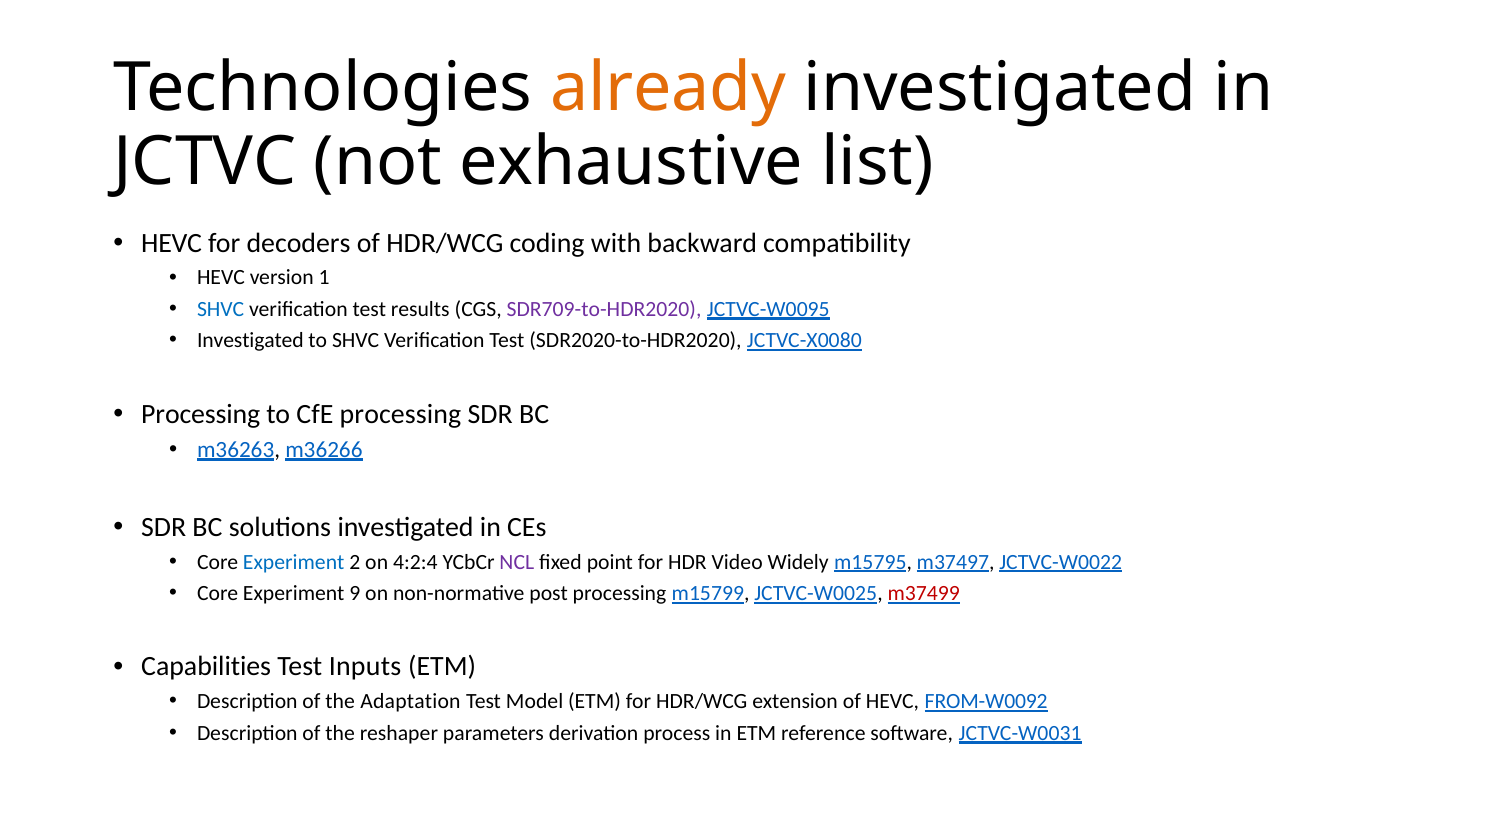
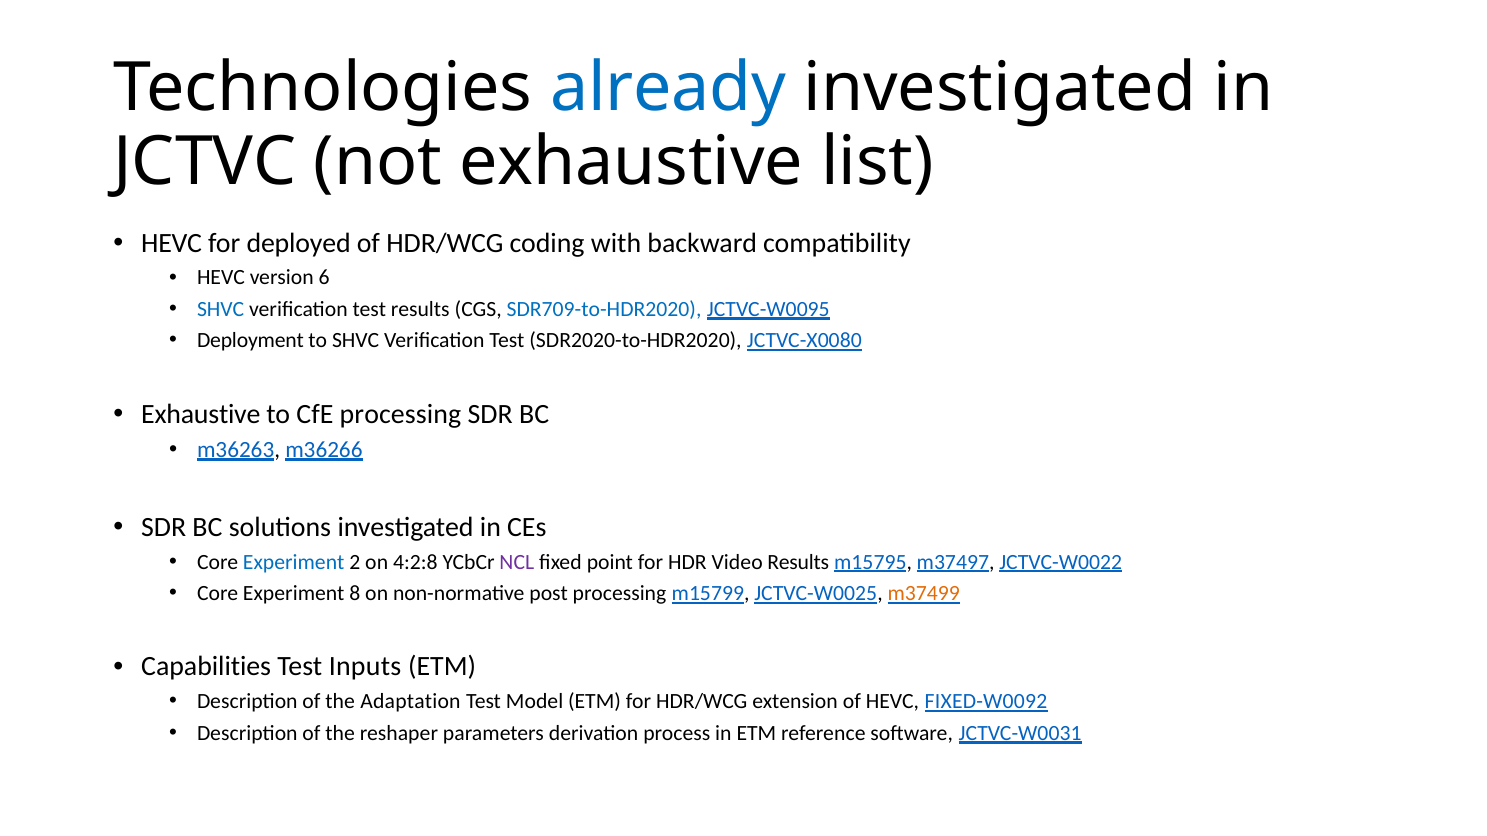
already colour: orange -> blue
decoders: decoders -> deployed
1: 1 -> 6
SDR709-to-HDR2020 colour: purple -> blue
Investigated at (250, 341): Investigated -> Deployment
Processing at (201, 414): Processing -> Exhaustive
4:2:4: 4:2:4 -> 4:2:8
Video Widely: Widely -> Results
9: 9 -> 8
m37499 colour: red -> orange
FROM-W0092: FROM-W0092 -> FIXED-W0092
